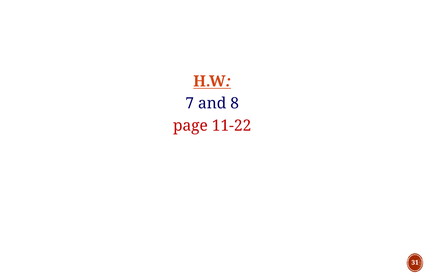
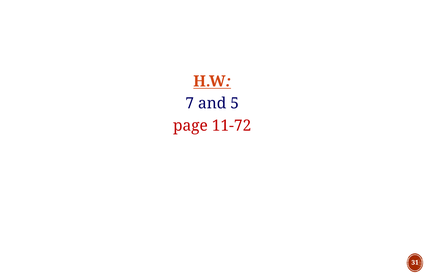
8: 8 -> 5
11-22: 11-22 -> 11-72
